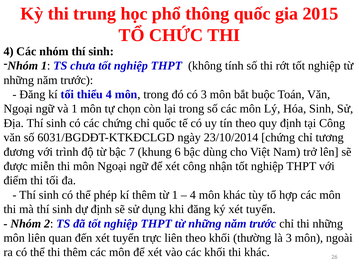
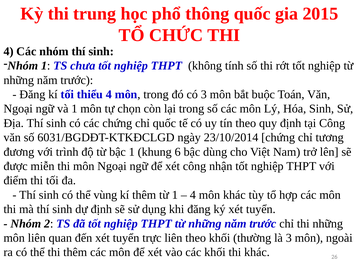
bậc 7: 7 -> 1
phép: phép -> vùng
